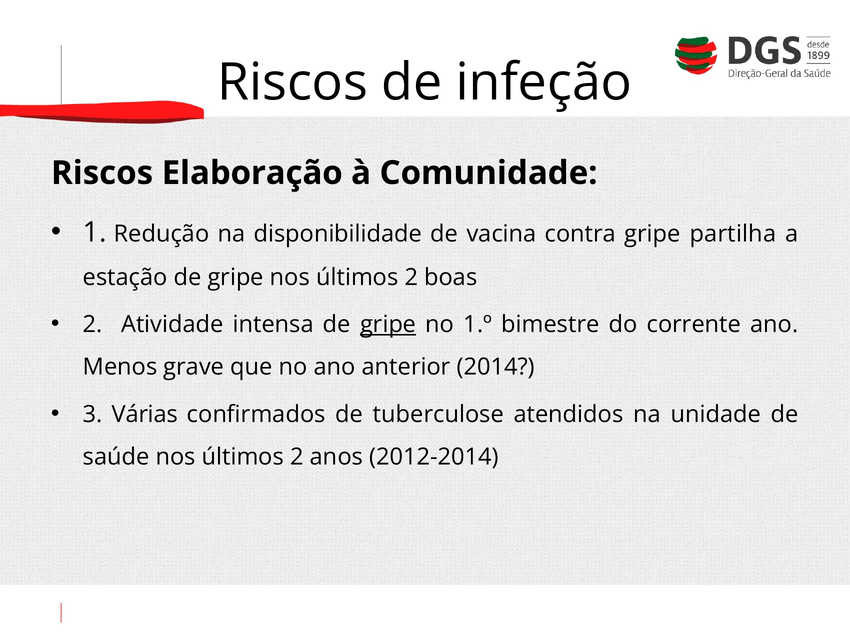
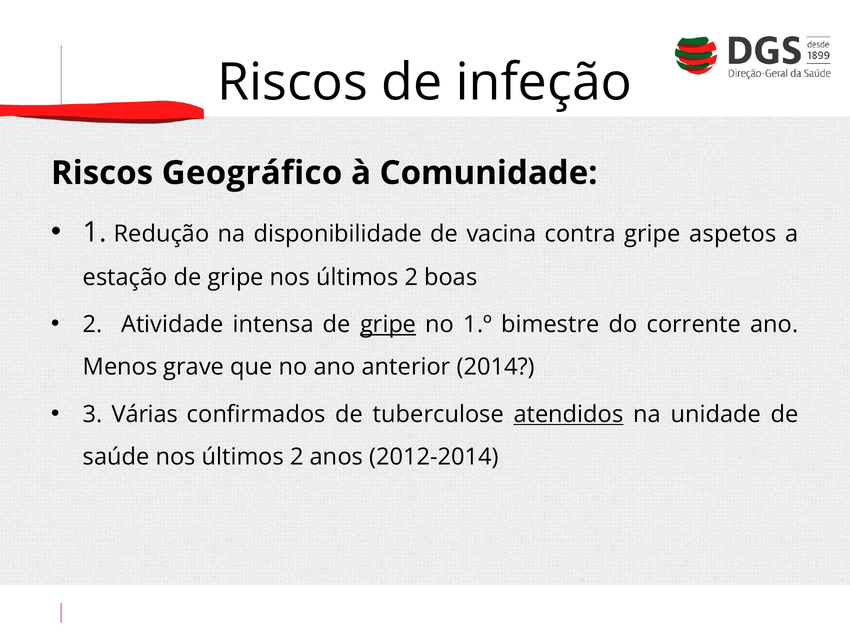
Elaboração: Elaboração -> Geográfico
partilha: partilha -> aspetos
atendidos underline: none -> present
